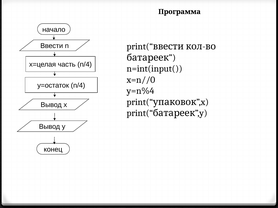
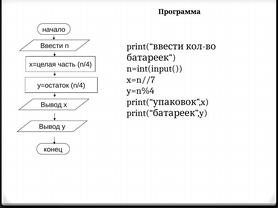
x=n//0: x=n//0 -> x=n//7
